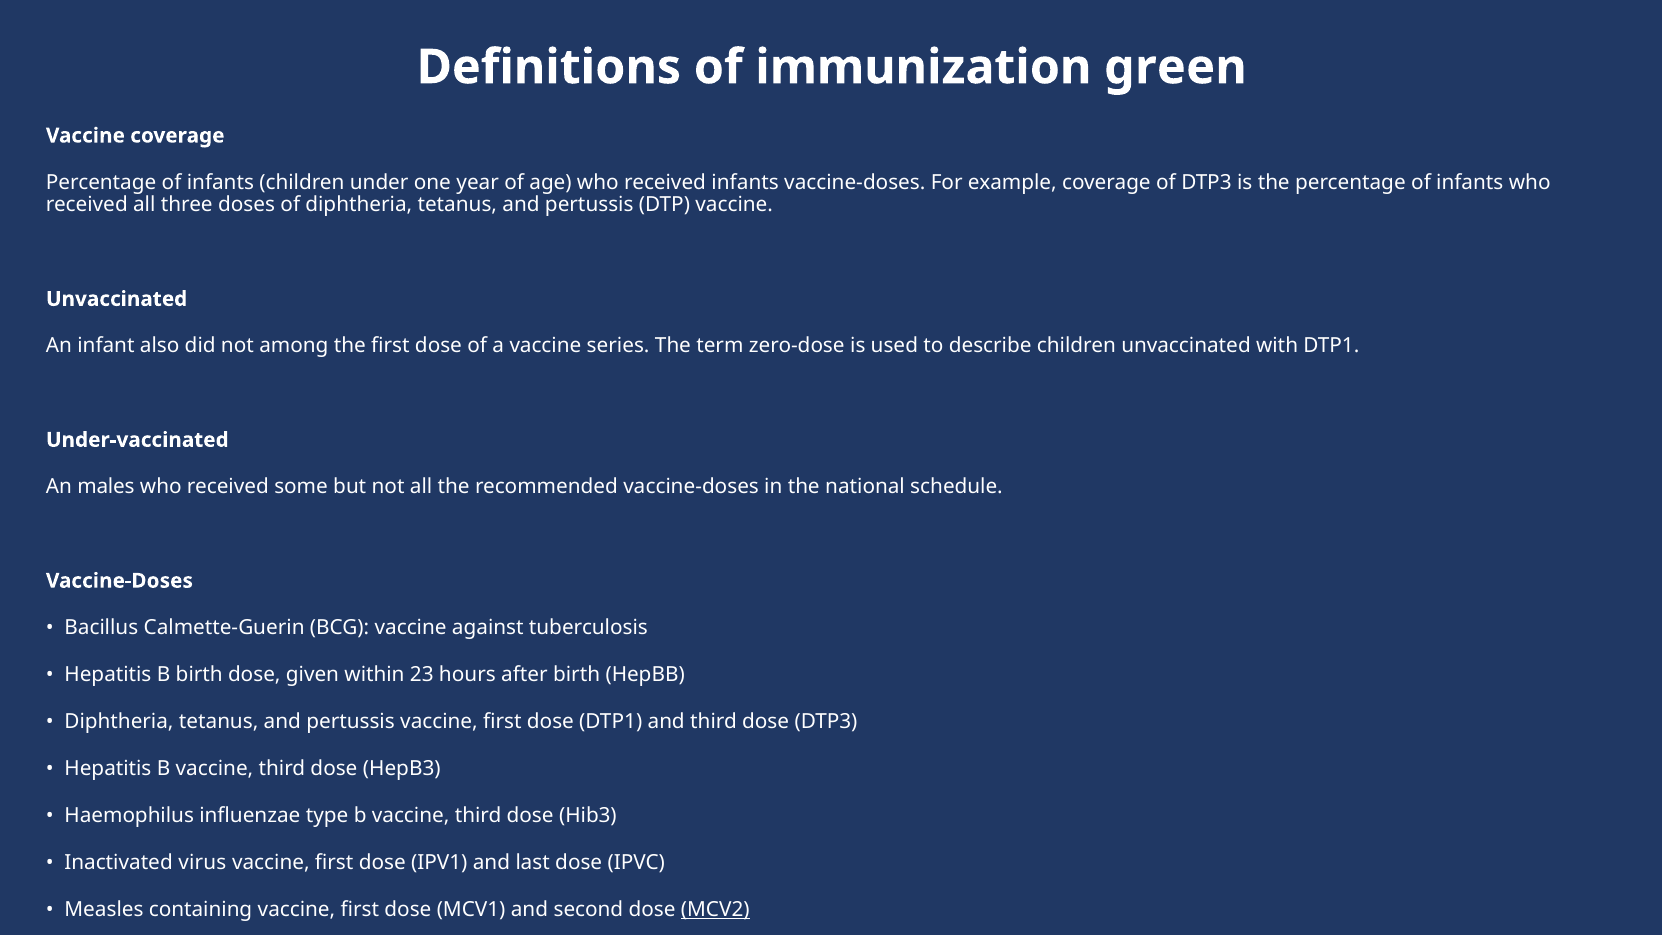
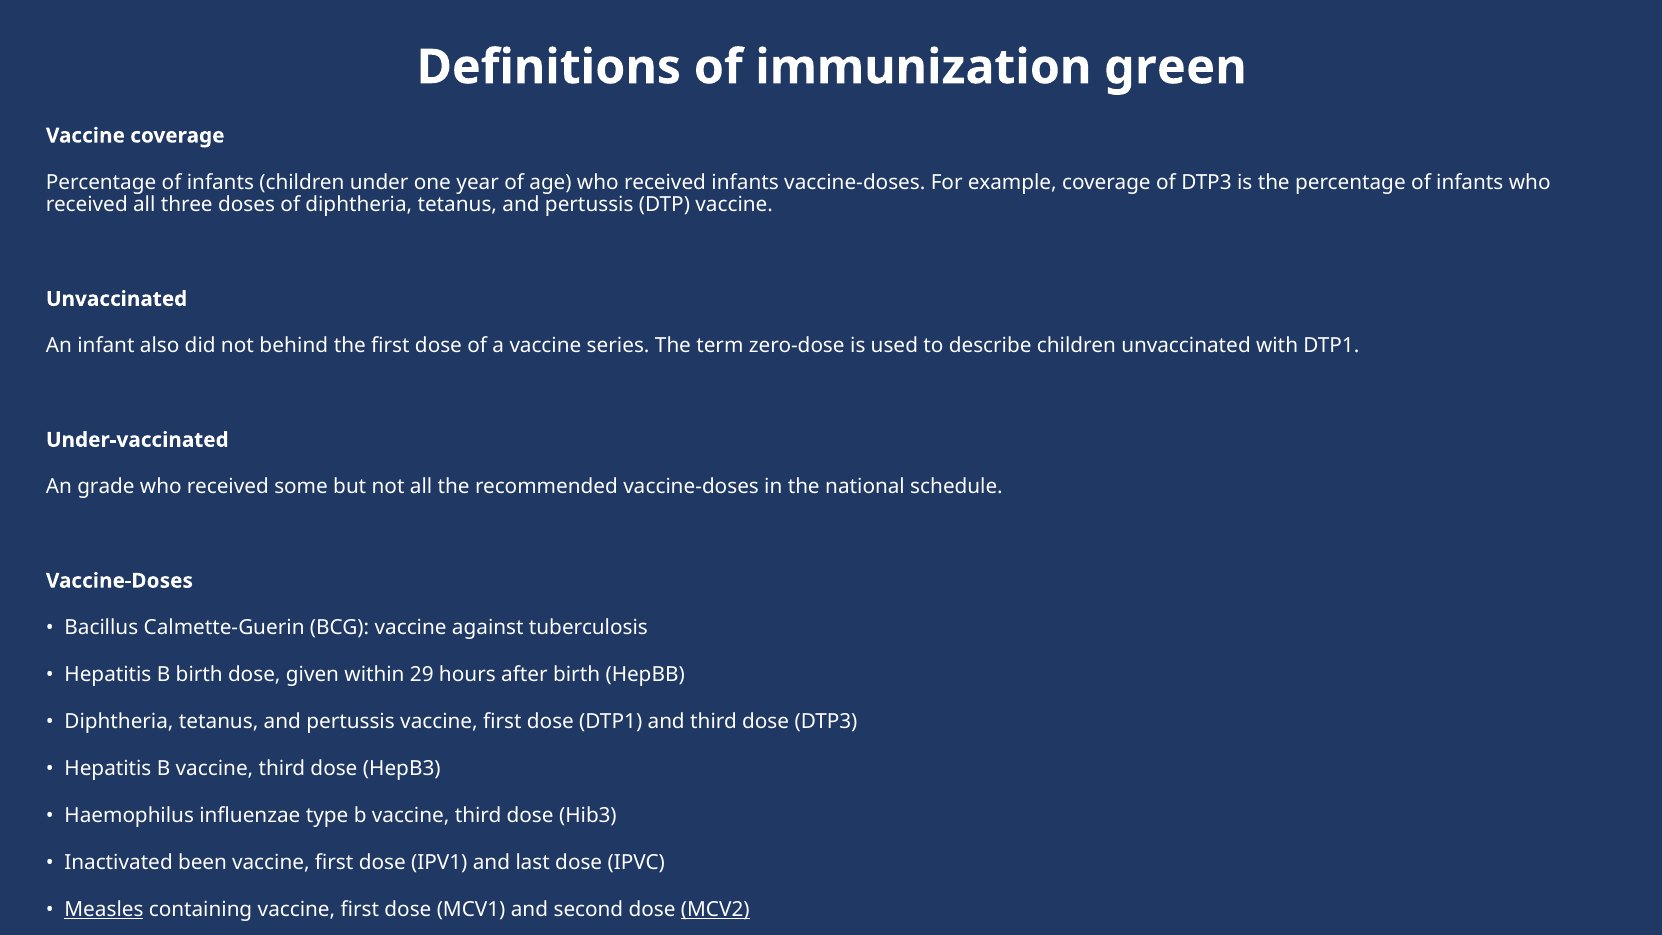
among: among -> behind
males: males -> grade
23: 23 -> 29
virus: virus -> been
Measles underline: none -> present
